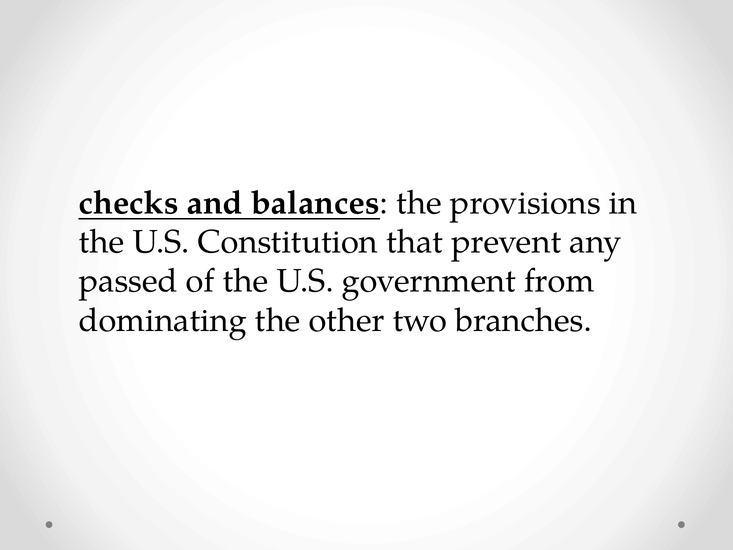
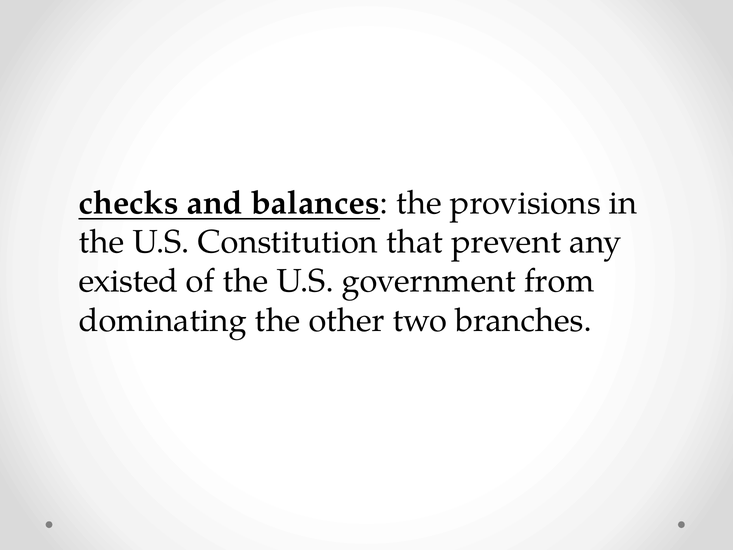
passed: passed -> existed
